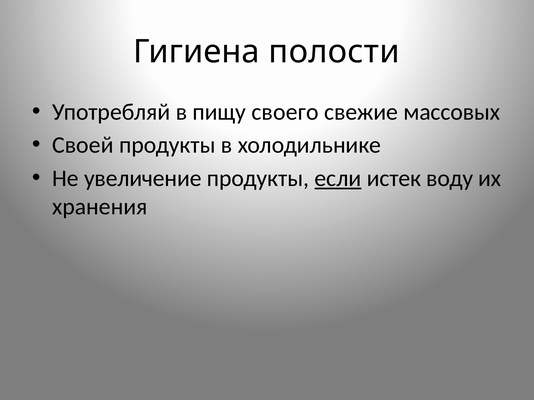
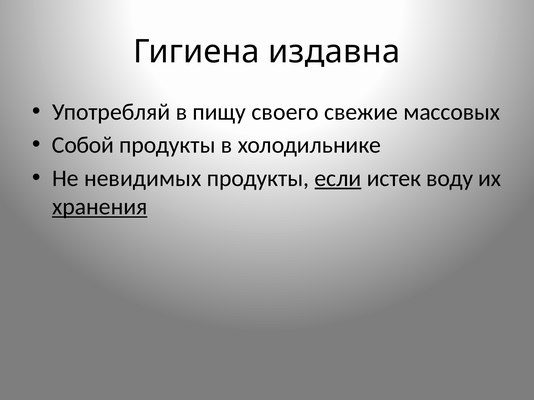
полости: полости -> издавна
Своей: Своей -> Собой
увеличение: увеличение -> невидимых
хранения underline: none -> present
